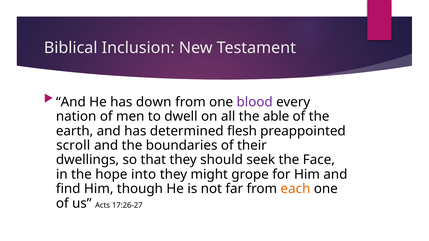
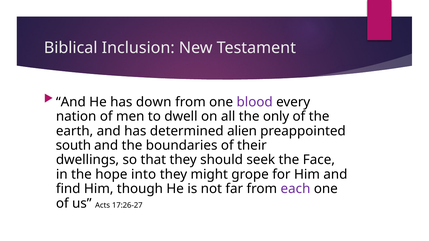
able: able -> only
flesh: flesh -> alien
scroll: scroll -> south
each colour: orange -> purple
